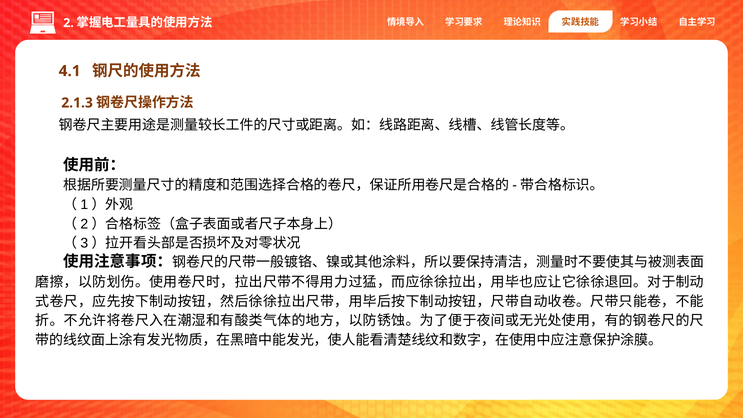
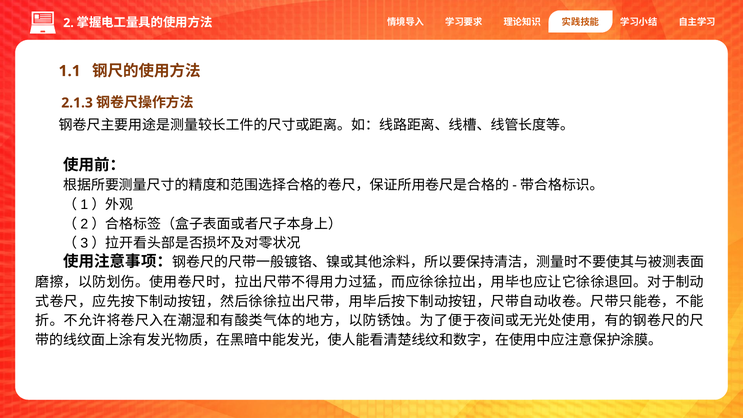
4.1: 4.1 -> 1.1
